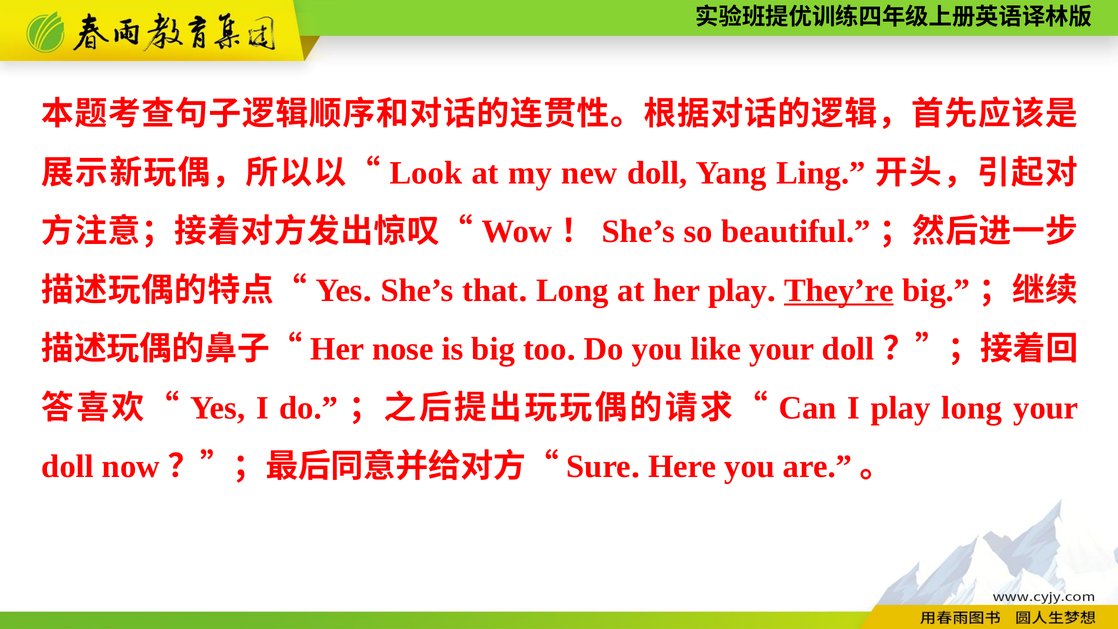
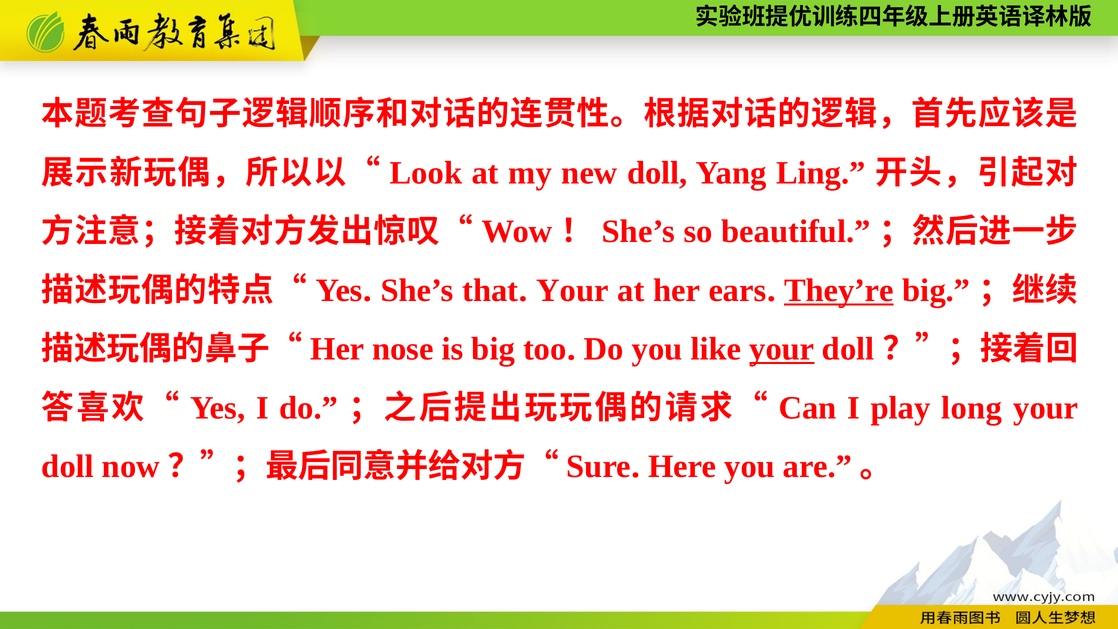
Long at (572, 290): Long -> Your
her play: play -> ears
your at (782, 349) underline: none -> present
